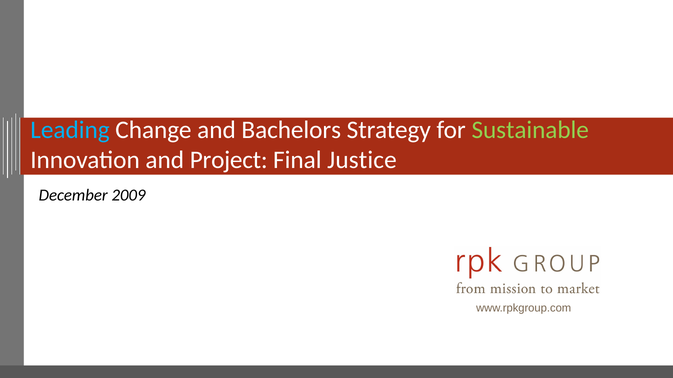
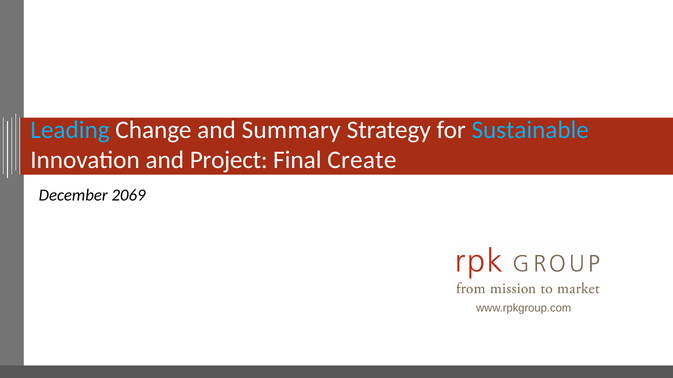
Bachelors: Bachelors -> Summary
Sustainable colour: light green -> light blue
Justice: Justice -> Create
2009: 2009 -> 2069
